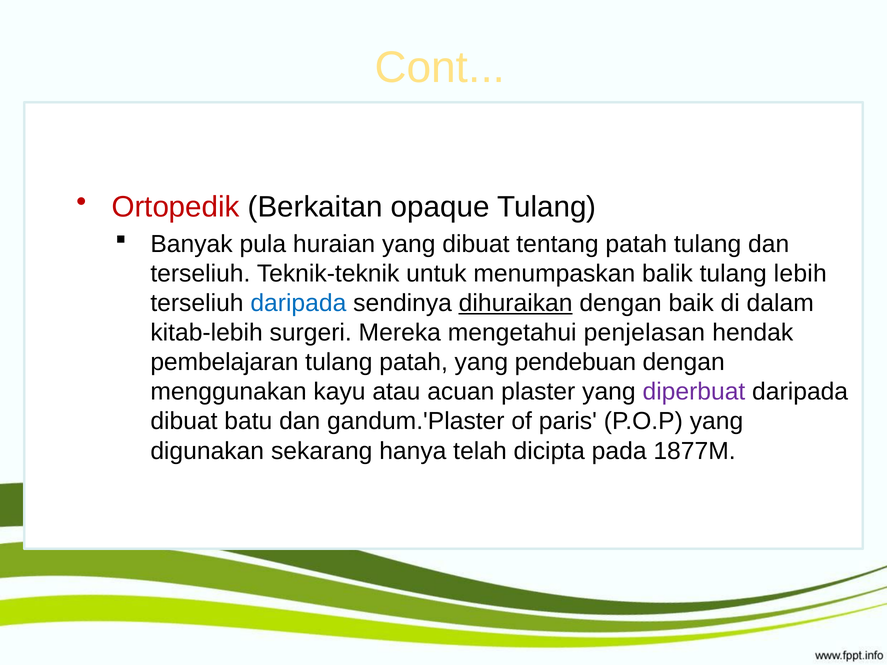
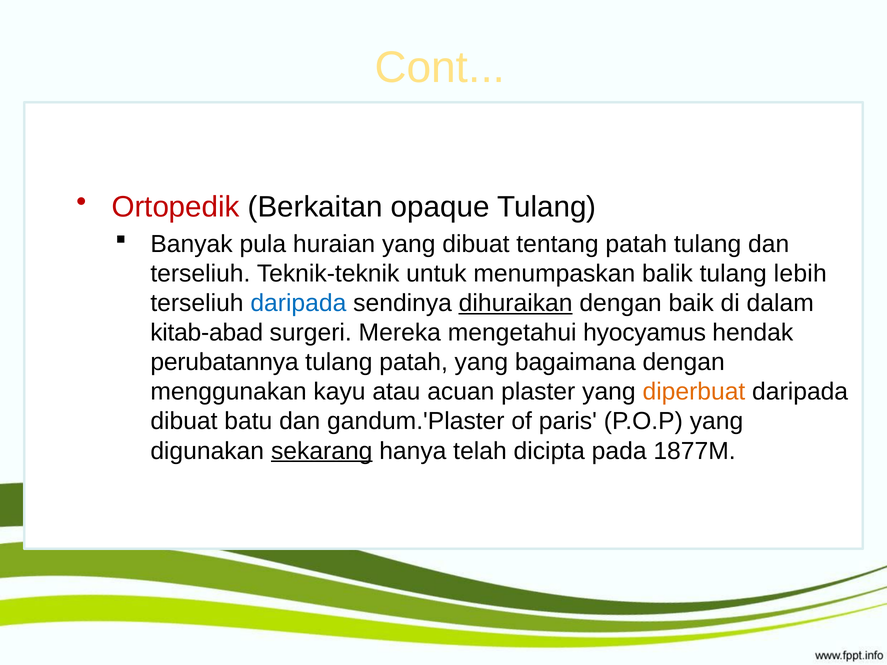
kitab-lebih: kitab-lebih -> kitab-abad
penjelasan: penjelasan -> hyocyamus
pembelajaran: pembelajaran -> perubatannya
pendebuan: pendebuan -> bagaimana
diperbuat colour: purple -> orange
sekarang underline: none -> present
